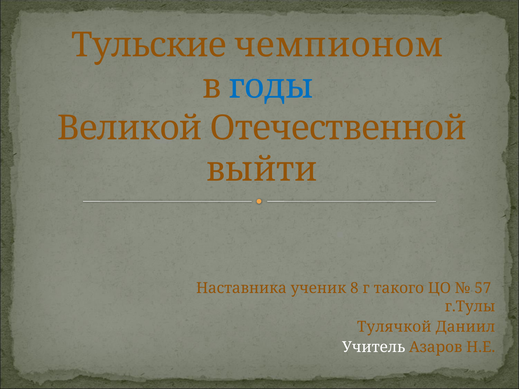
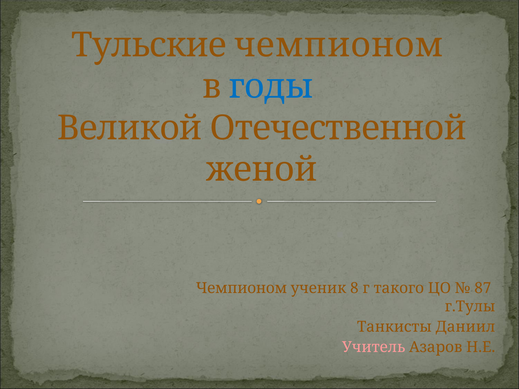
выйти: выйти -> женой
Наставника at (241, 288): Наставника -> Чемпионом
57: 57 -> 87
Тулячкой: Тулячкой -> Танкисты
Учитель colour: white -> pink
